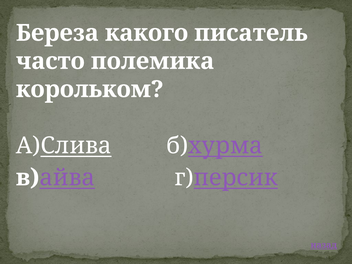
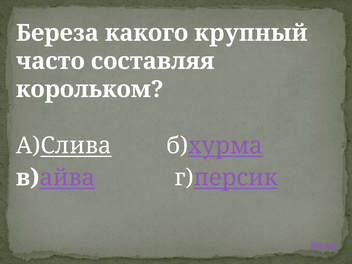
писатель: писатель -> крупный
полемика: полемика -> составляя
